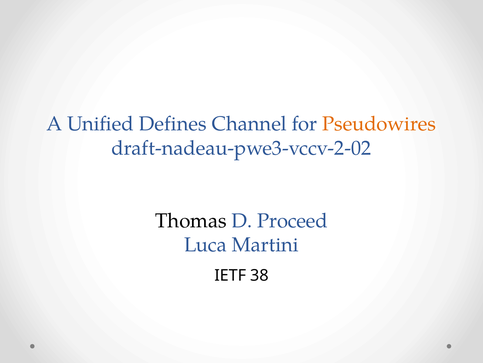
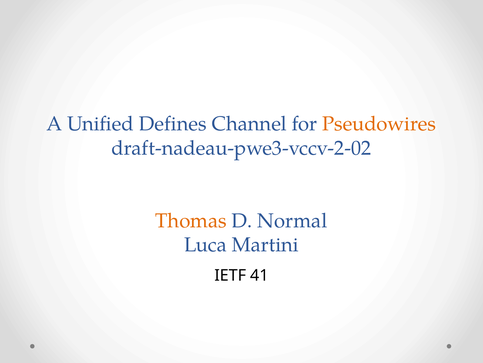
Thomas colour: black -> orange
Proceed: Proceed -> Normal
38: 38 -> 41
